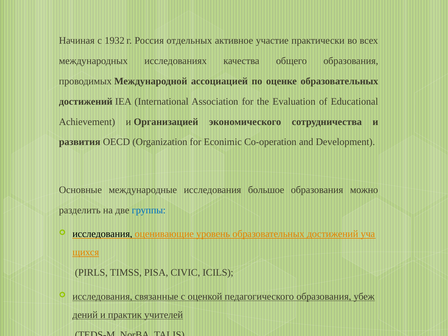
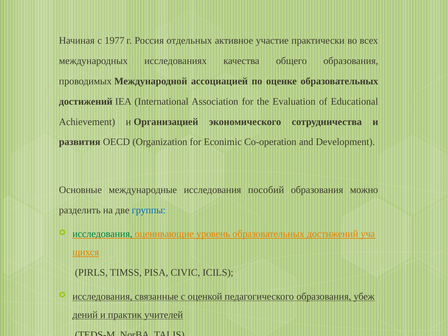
1932: 1932 -> 1977
большое: большое -> пособий
исследования at (102, 234) colour: black -> green
